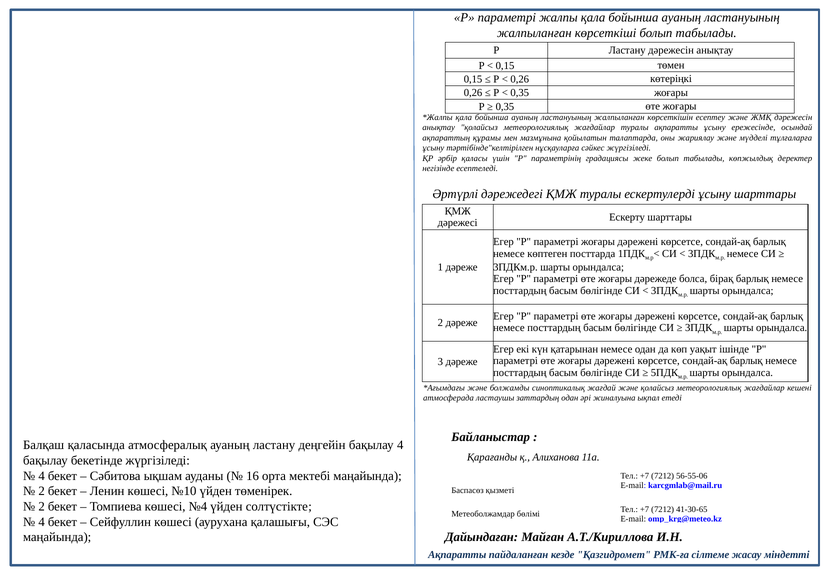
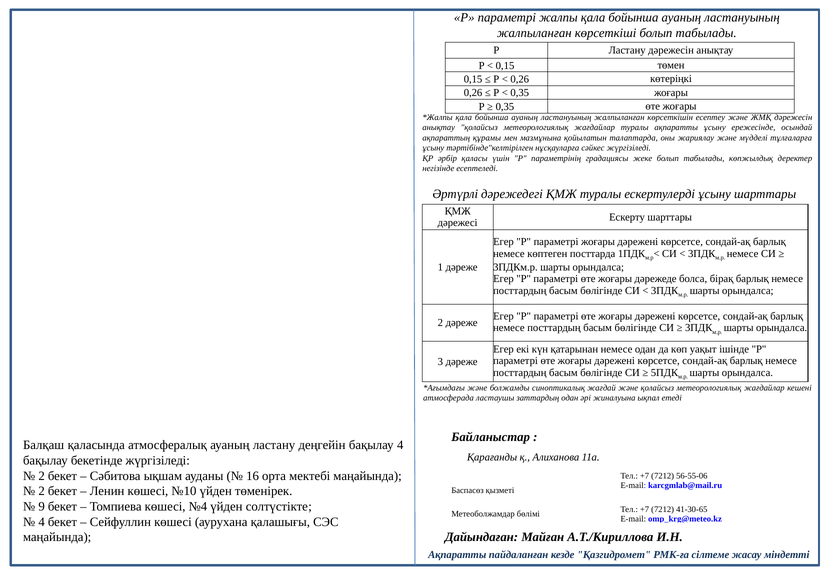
4 at (42, 476): 4 -> 2
2 at (42, 506): 2 -> 9
